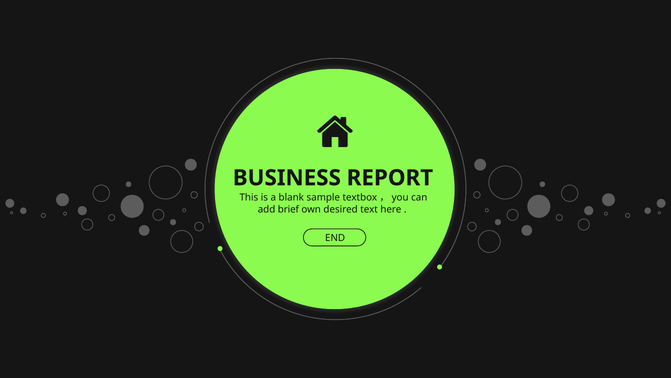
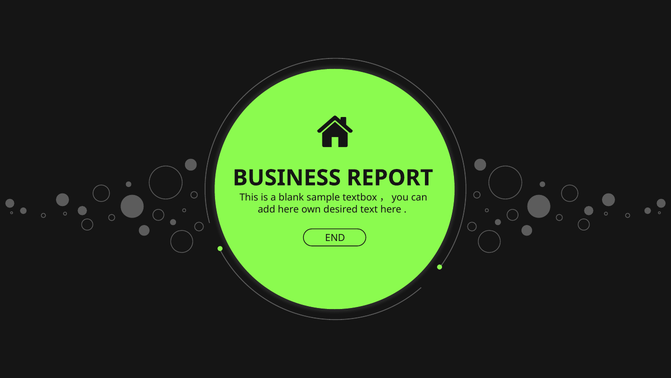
add brief: brief -> here
